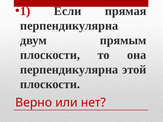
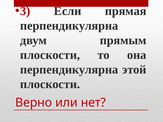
1: 1 -> 3
